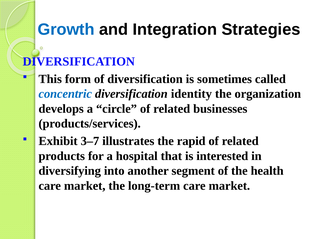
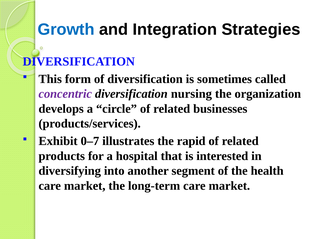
concentric colour: blue -> purple
identity: identity -> nursing
3–7: 3–7 -> 0–7
